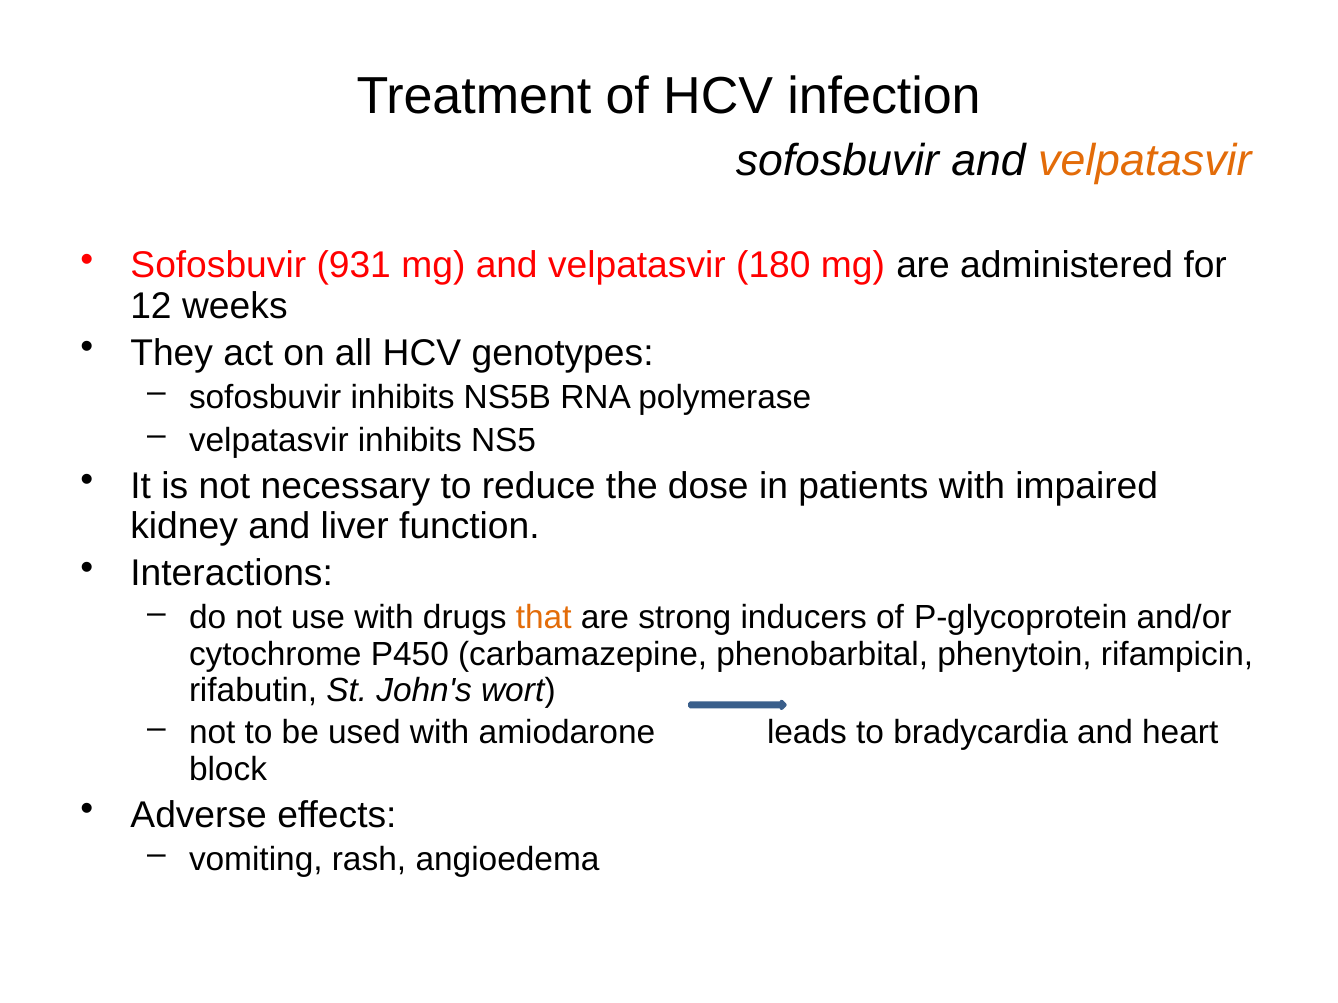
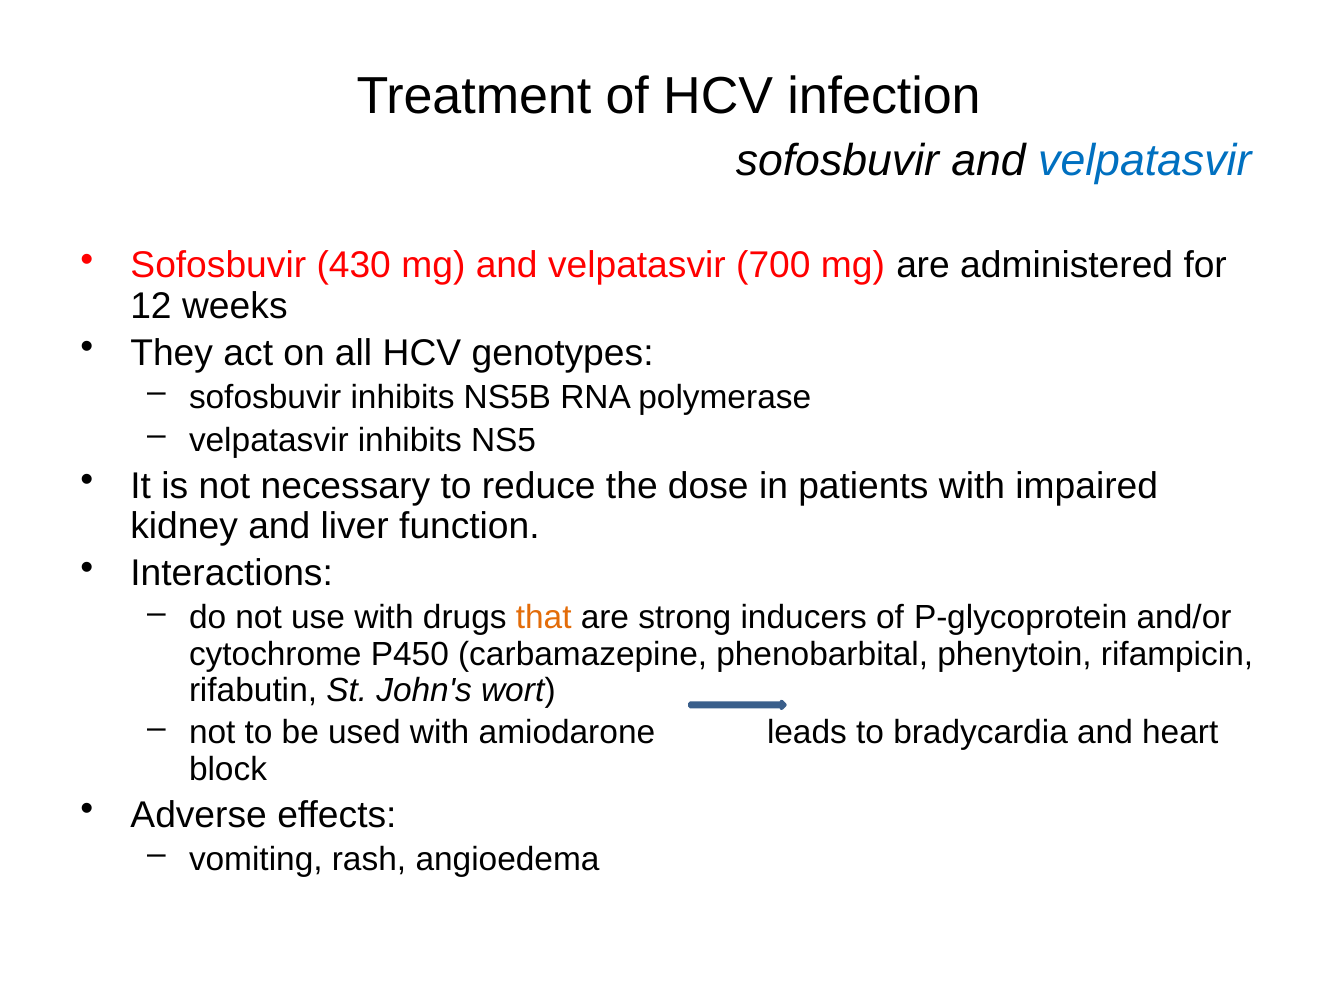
velpatasvir at (1145, 161) colour: orange -> blue
931: 931 -> 430
180: 180 -> 700
